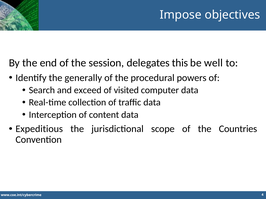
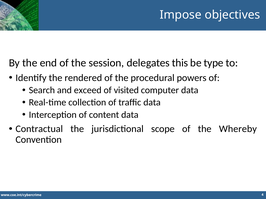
well: well -> type
generally: generally -> rendered
Expeditious: Expeditious -> Contractual
Countries: Countries -> Whereby
